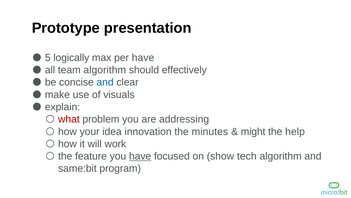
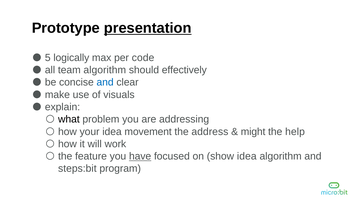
presentation underline: none -> present
per have: have -> code
what colour: red -> black
innovation: innovation -> movement
minutes: minutes -> address
show tech: tech -> idea
same:bit: same:bit -> steps:bit
